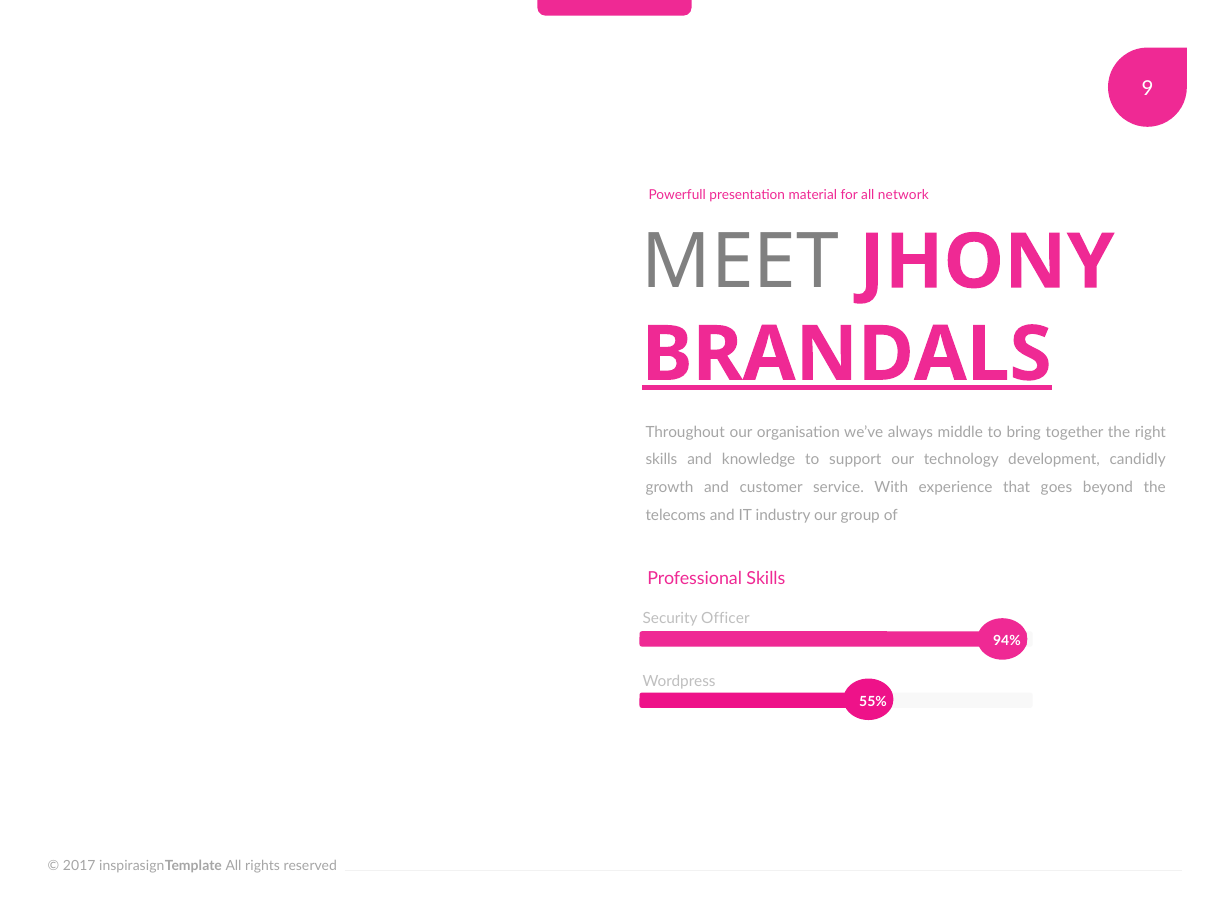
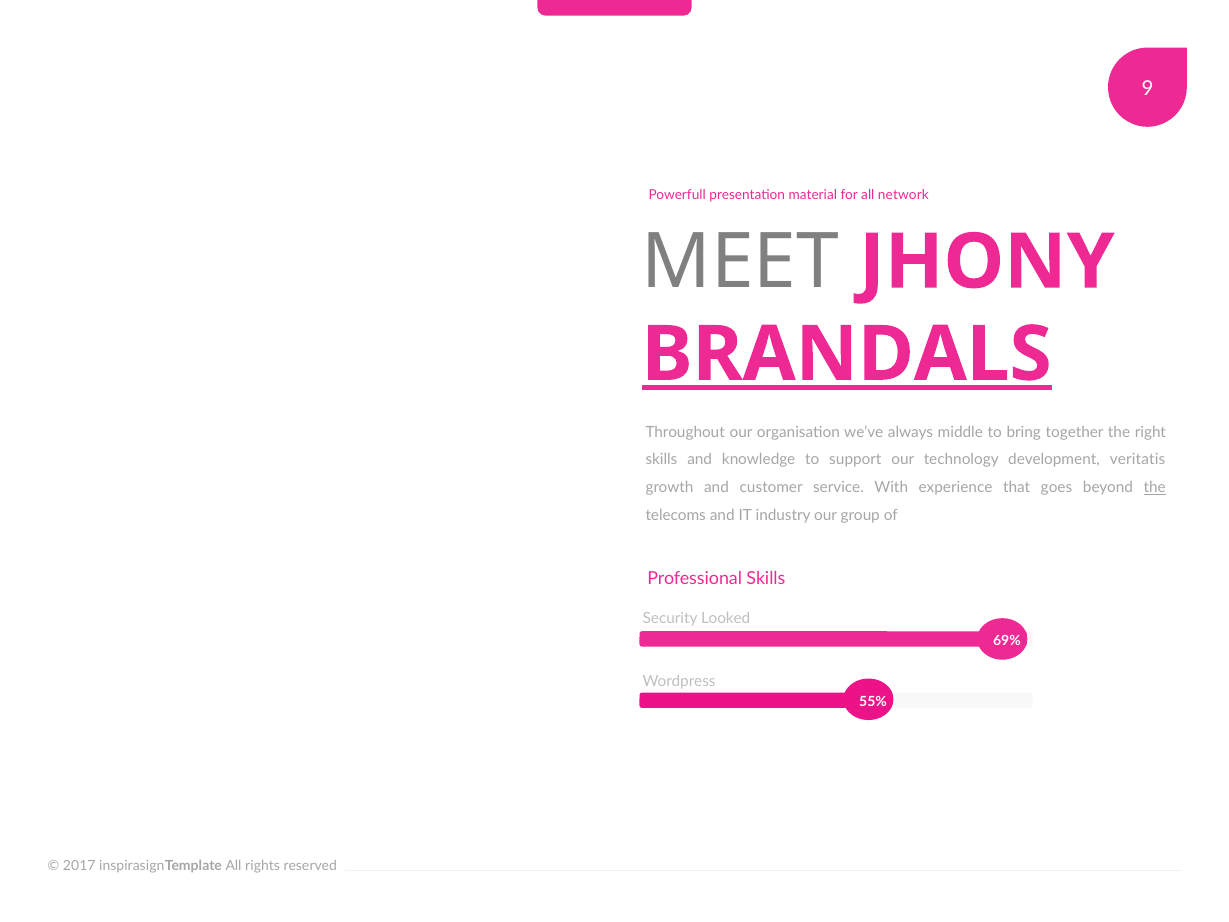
candidly: candidly -> veritatis
the at (1155, 487) underline: none -> present
Officer: Officer -> Looked
94%: 94% -> 69%
